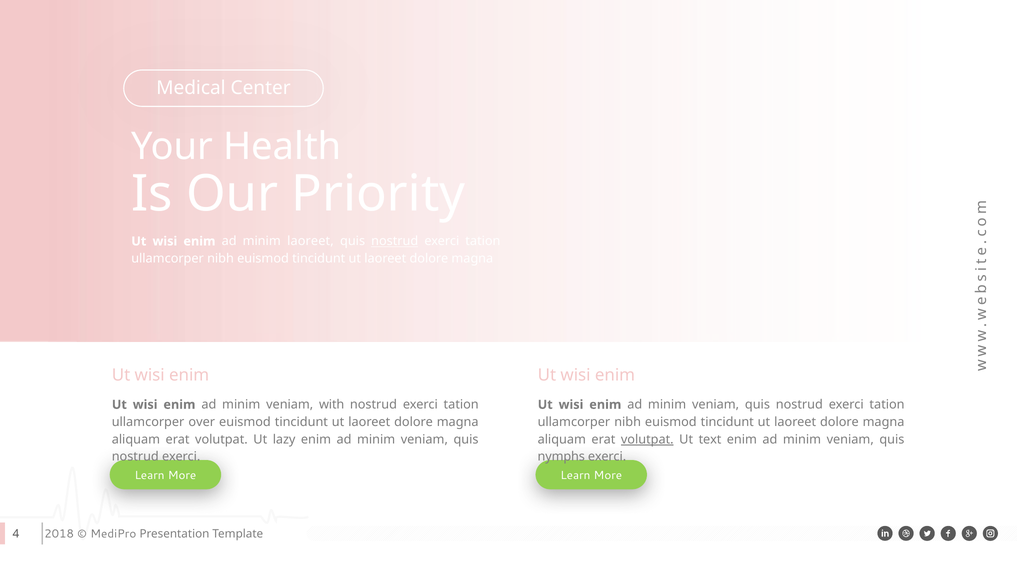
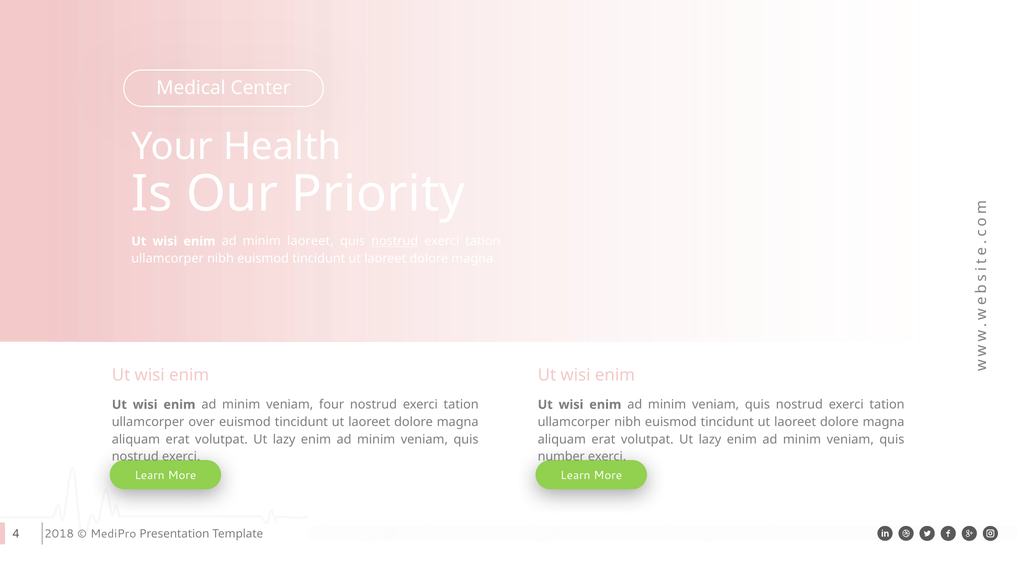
with: with -> four
volutpat at (647, 439) underline: present -> none
text at (710, 439): text -> lazy
nymphs: nymphs -> number
